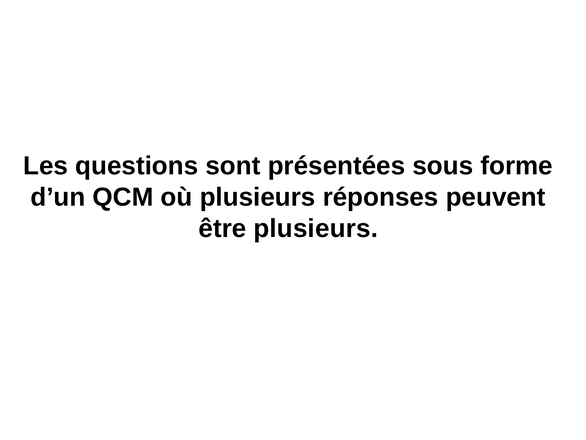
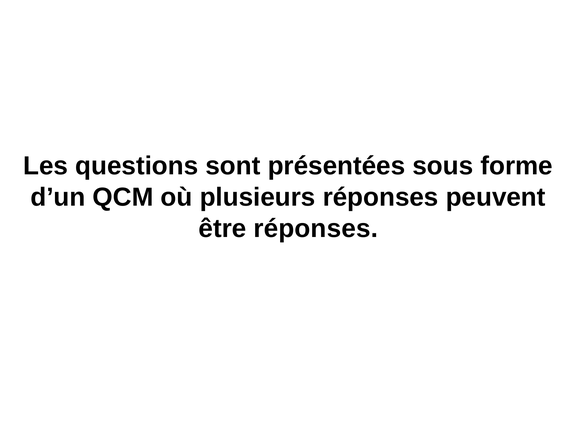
être plusieurs: plusieurs -> réponses
